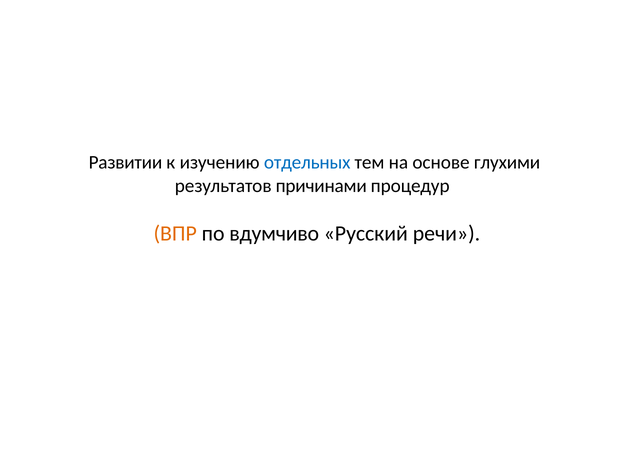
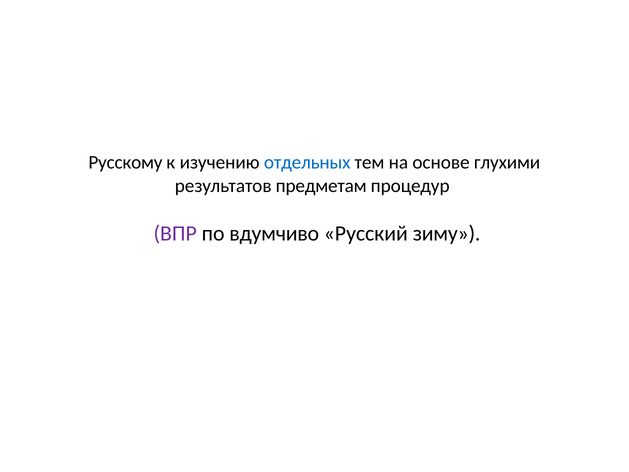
Развитии: Развитии -> Русскому
причинами: причинами -> предметам
ВПР colour: orange -> purple
речи: речи -> зиму
